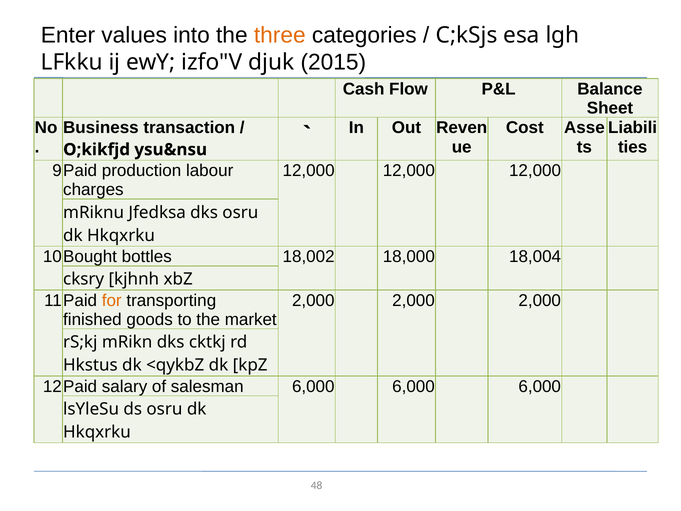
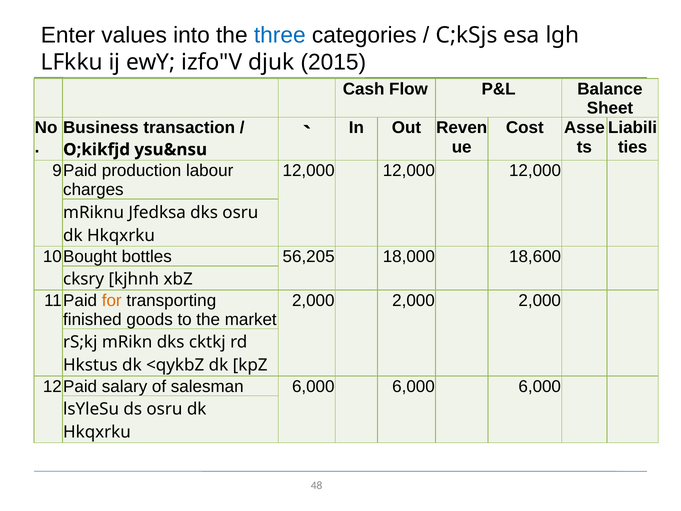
three colour: orange -> blue
18,002: 18,002 -> 56,205
18,004: 18,004 -> 18,600
